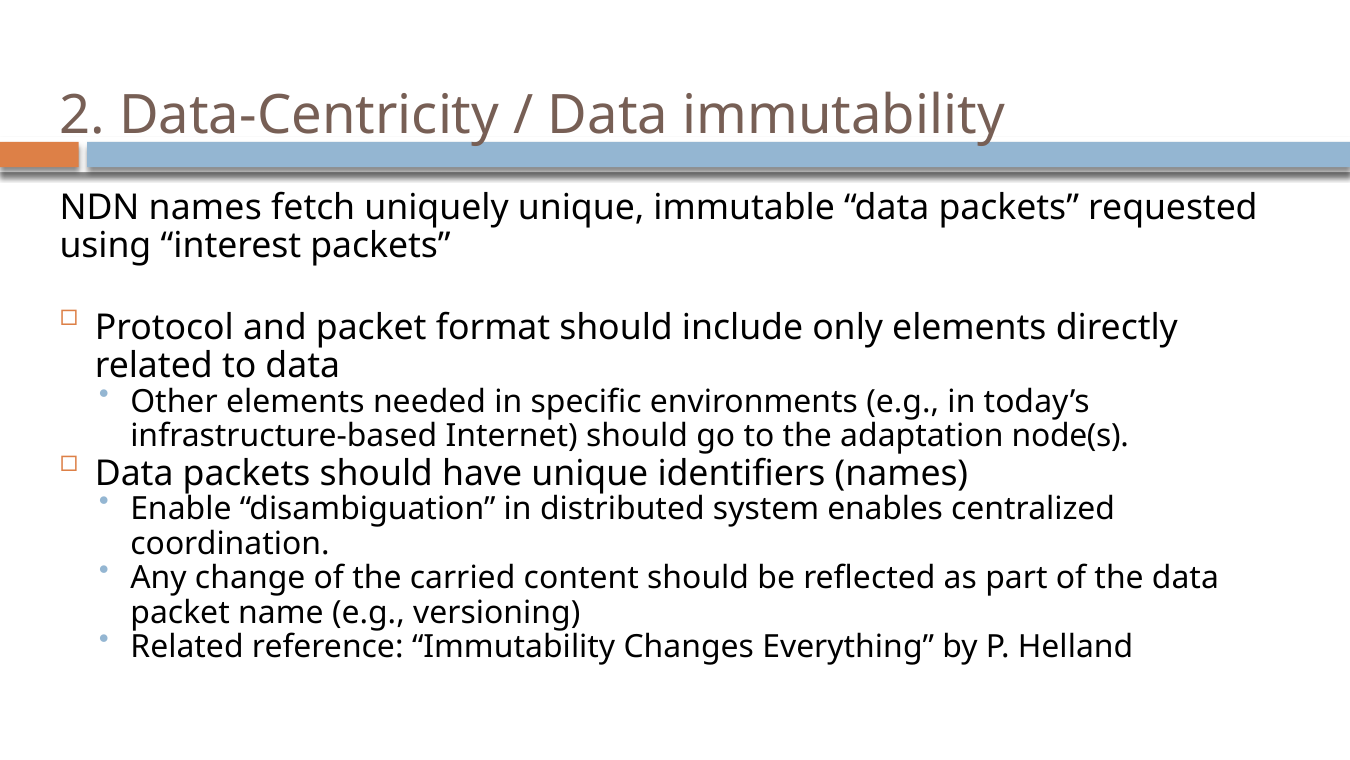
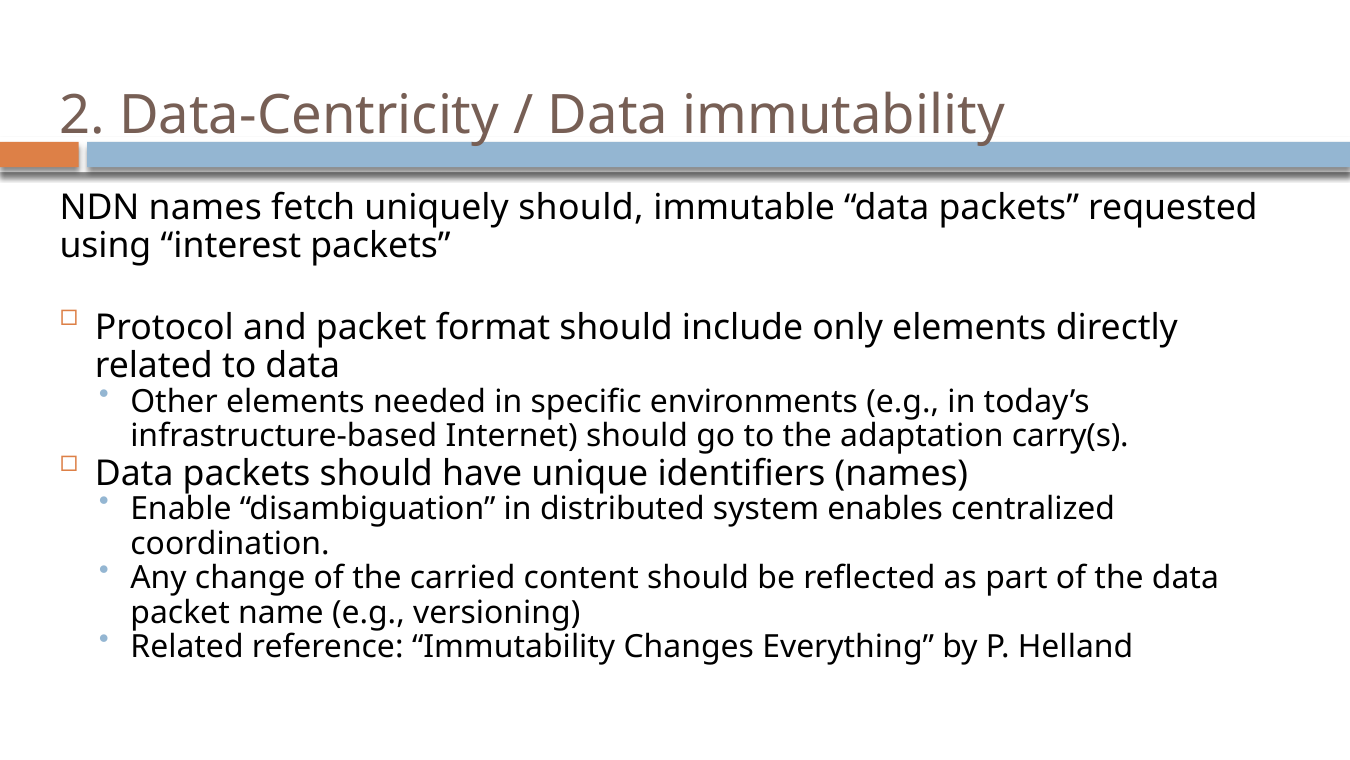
uniquely unique: unique -> should
node(s: node(s -> carry(s
